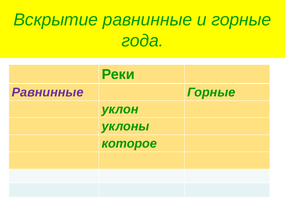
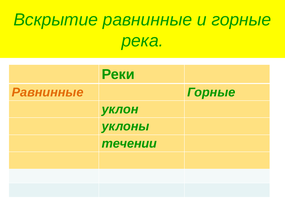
года: года -> река
Равнинные at (48, 92) colour: purple -> orange
которое: которое -> течении
